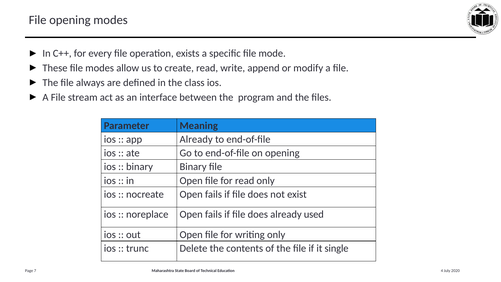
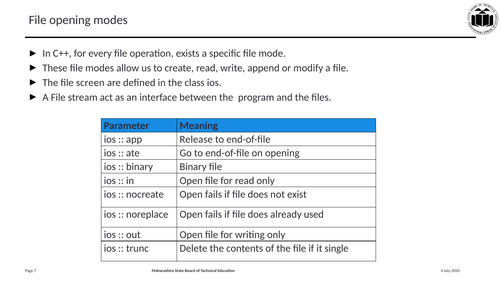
always: always -> screen
app Already: Already -> Release
